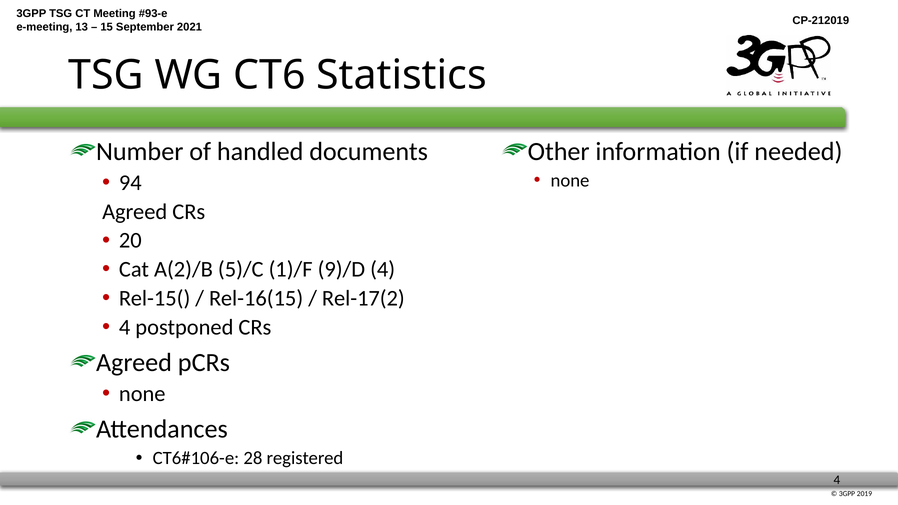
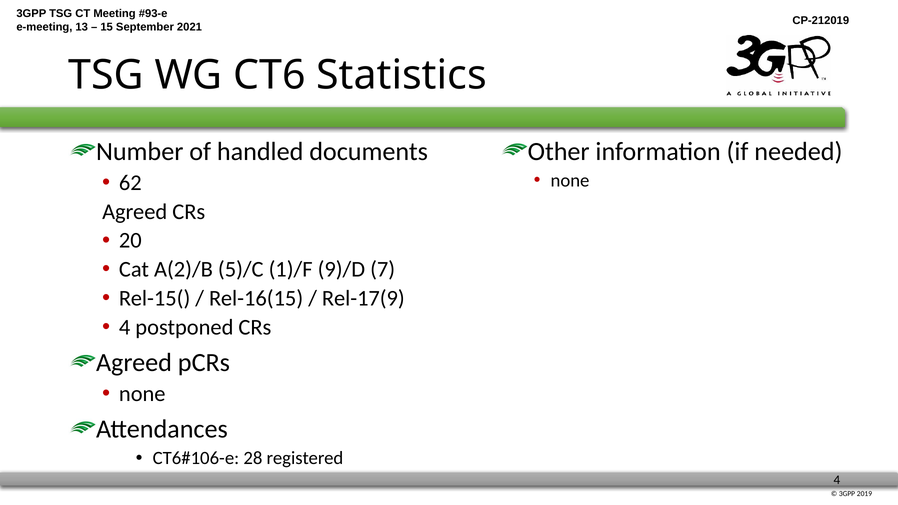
94: 94 -> 62
9)/D 4: 4 -> 7
Rel-17(2: Rel-17(2 -> Rel-17(9
